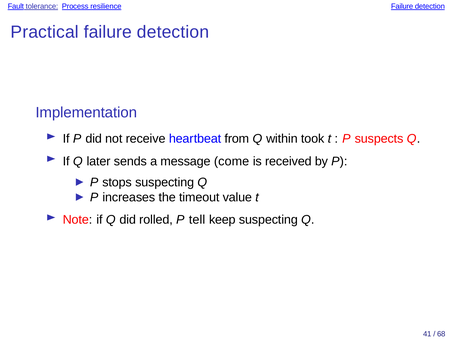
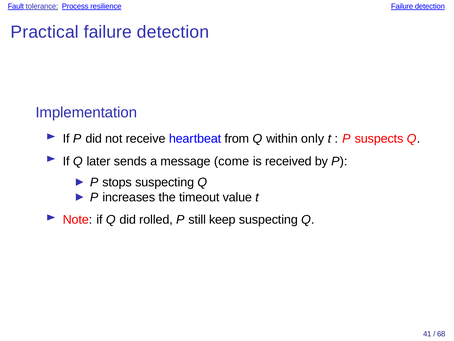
took: took -> only
tell: tell -> still
